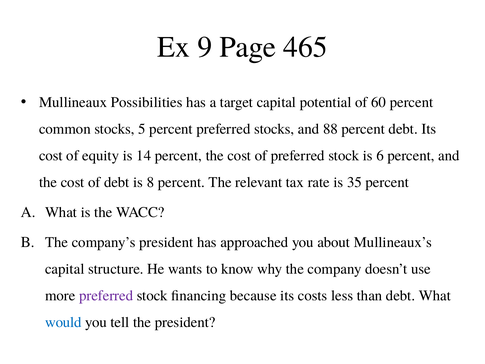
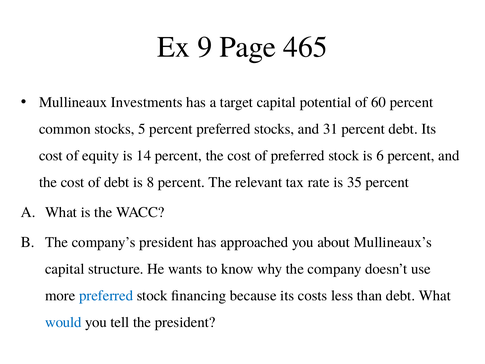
Possibilities: Possibilities -> Investments
88: 88 -> 31
preferred at (106, 295) colour: purple -> blue
